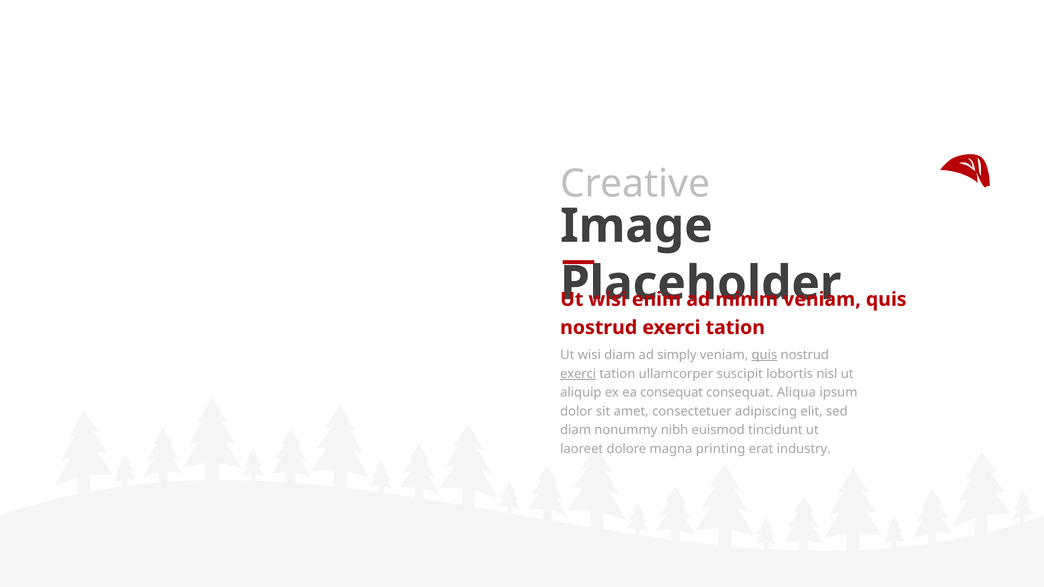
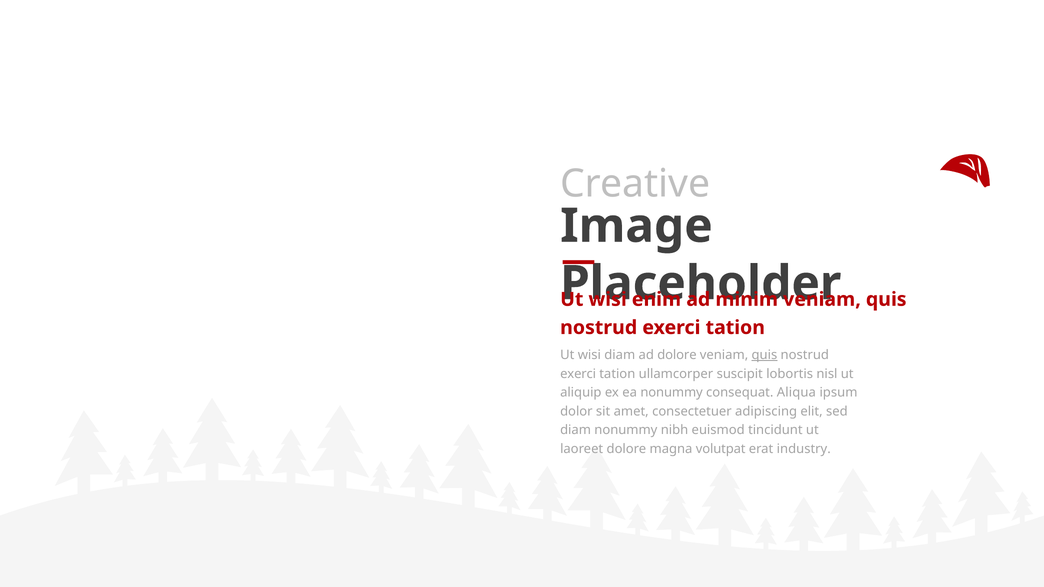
ad simply: simply -> dolore
exerci at (578, 374) underline: present -> none
ea consequat: consequat -> nonummy
printing: printing -> volutpat
